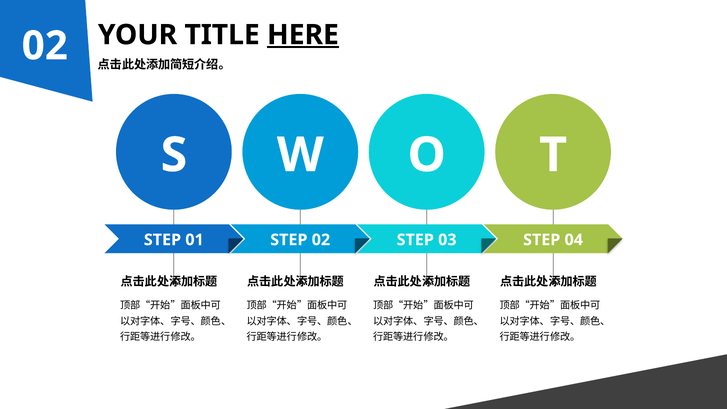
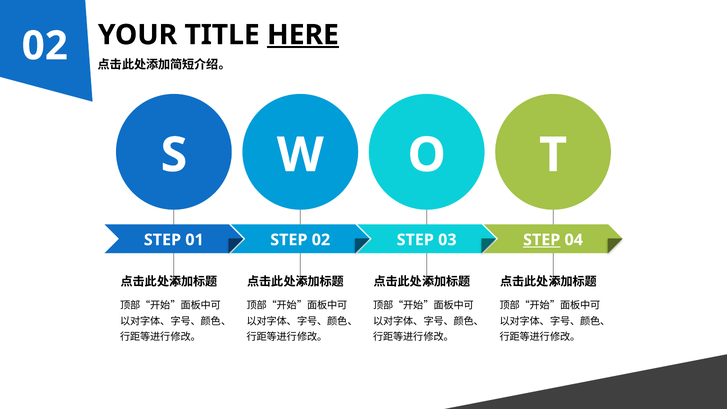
STEP at (542, 240) underline: none -> present
